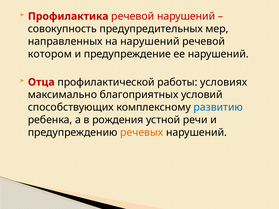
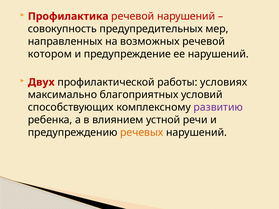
на нарушений: нарушений -> возможных
Отца: Отца -> Двух
развитию colour: blue -> purple
рождения: рождения -> влиянием
